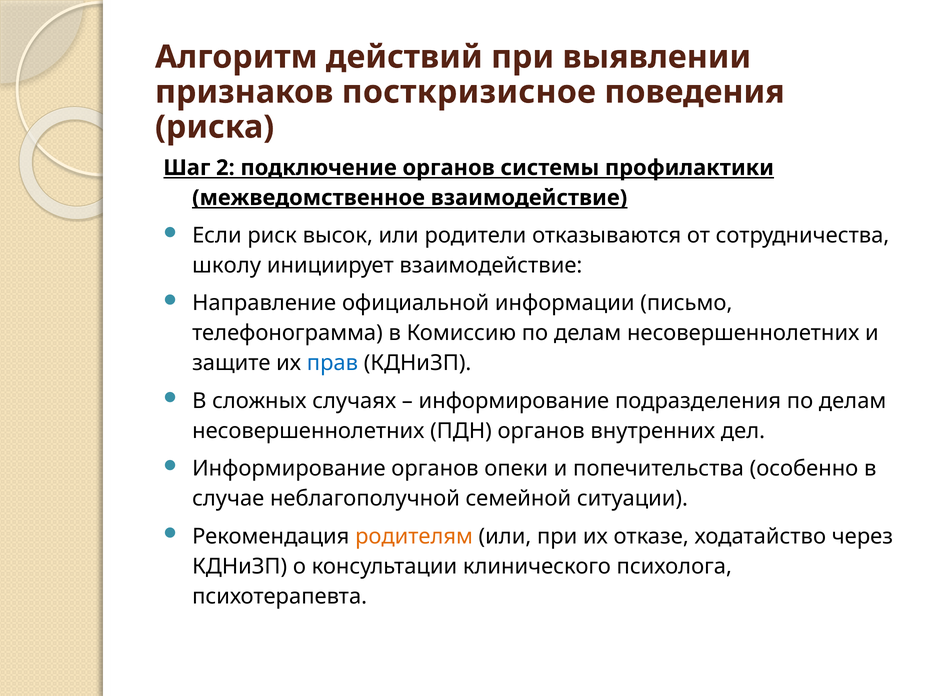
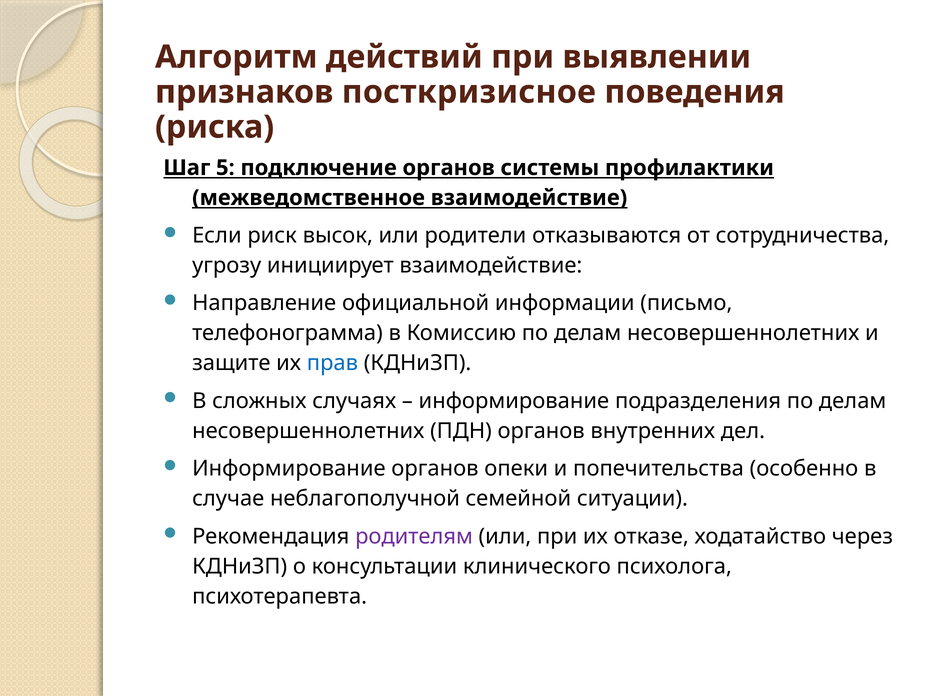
2: 2 -> 5
школу: школу -> угрозу
родителям colour: orange -> purple
